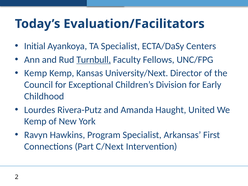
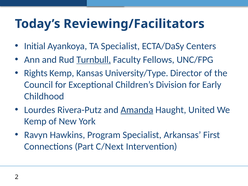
Evaluation/Facilitators: Evaluation/Facilitators -> Reviewing/Facilitators
Kemp at (36, 73): Kemp -> Rights
University/Next: University/Next -> University/Type
Amanda underline: none -> present
